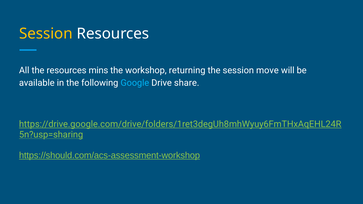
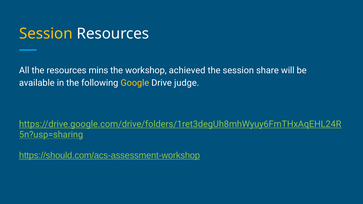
returning: returning -> achieved
move: move -> share
Google colour: light blue -> yellow
share: share -> judge
